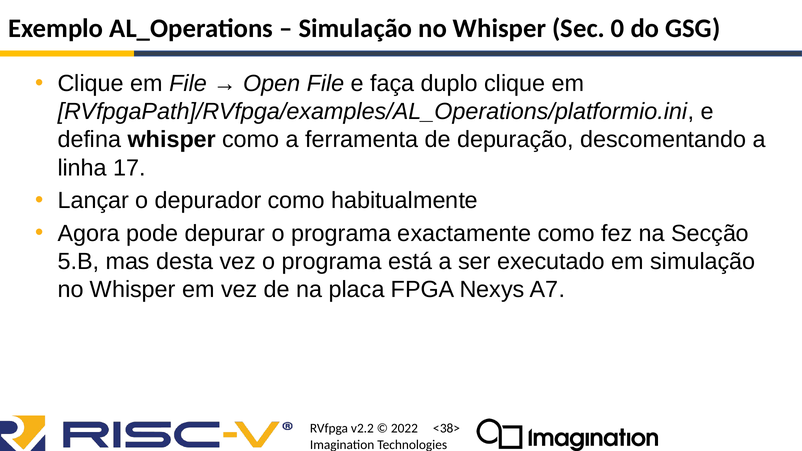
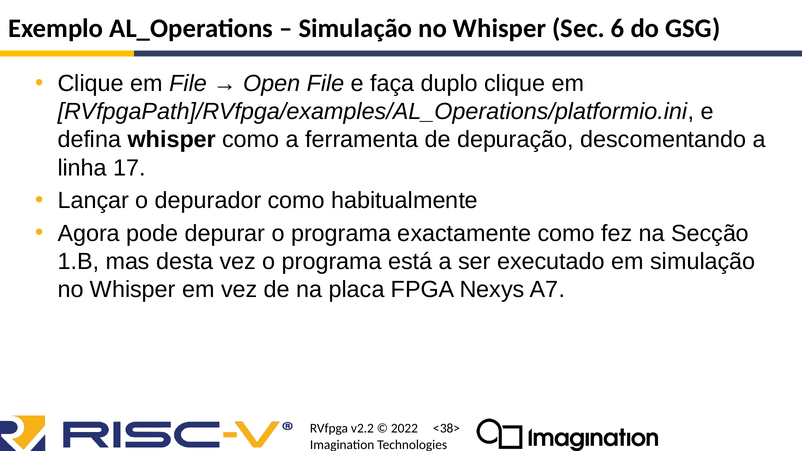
0: 0 -> 6
5.B: 5.B -> 1.B
